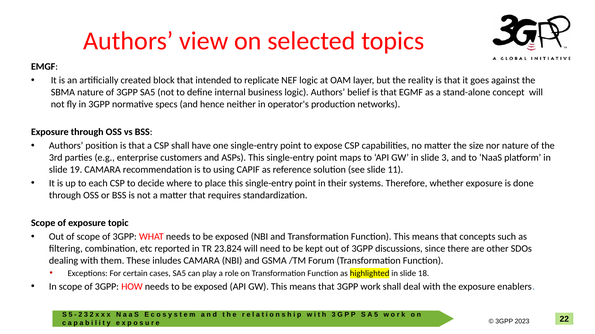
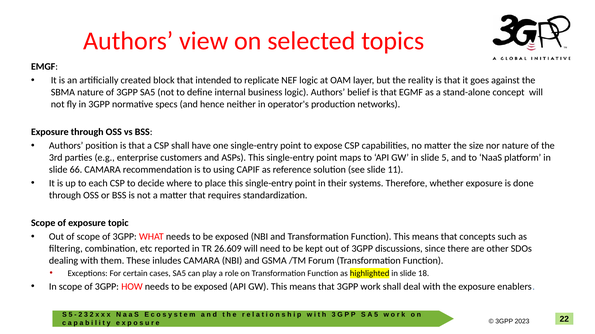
slide 3: 3 -> 5
19: 19 -> 66
23.824: 23.824 -> 26.609
